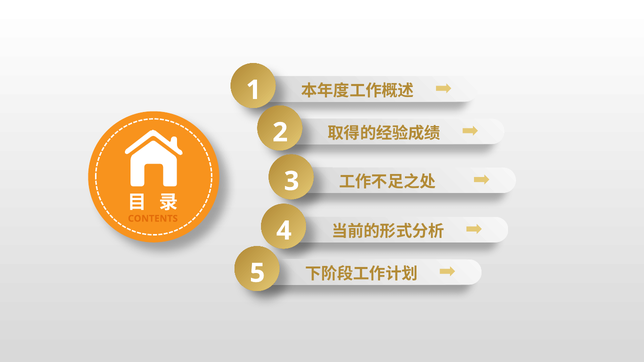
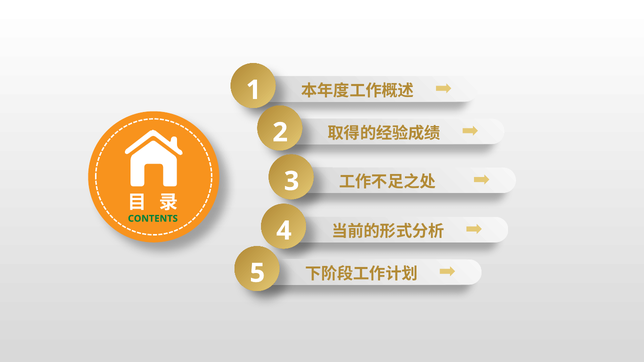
CONTENTS colour: orange -> green
